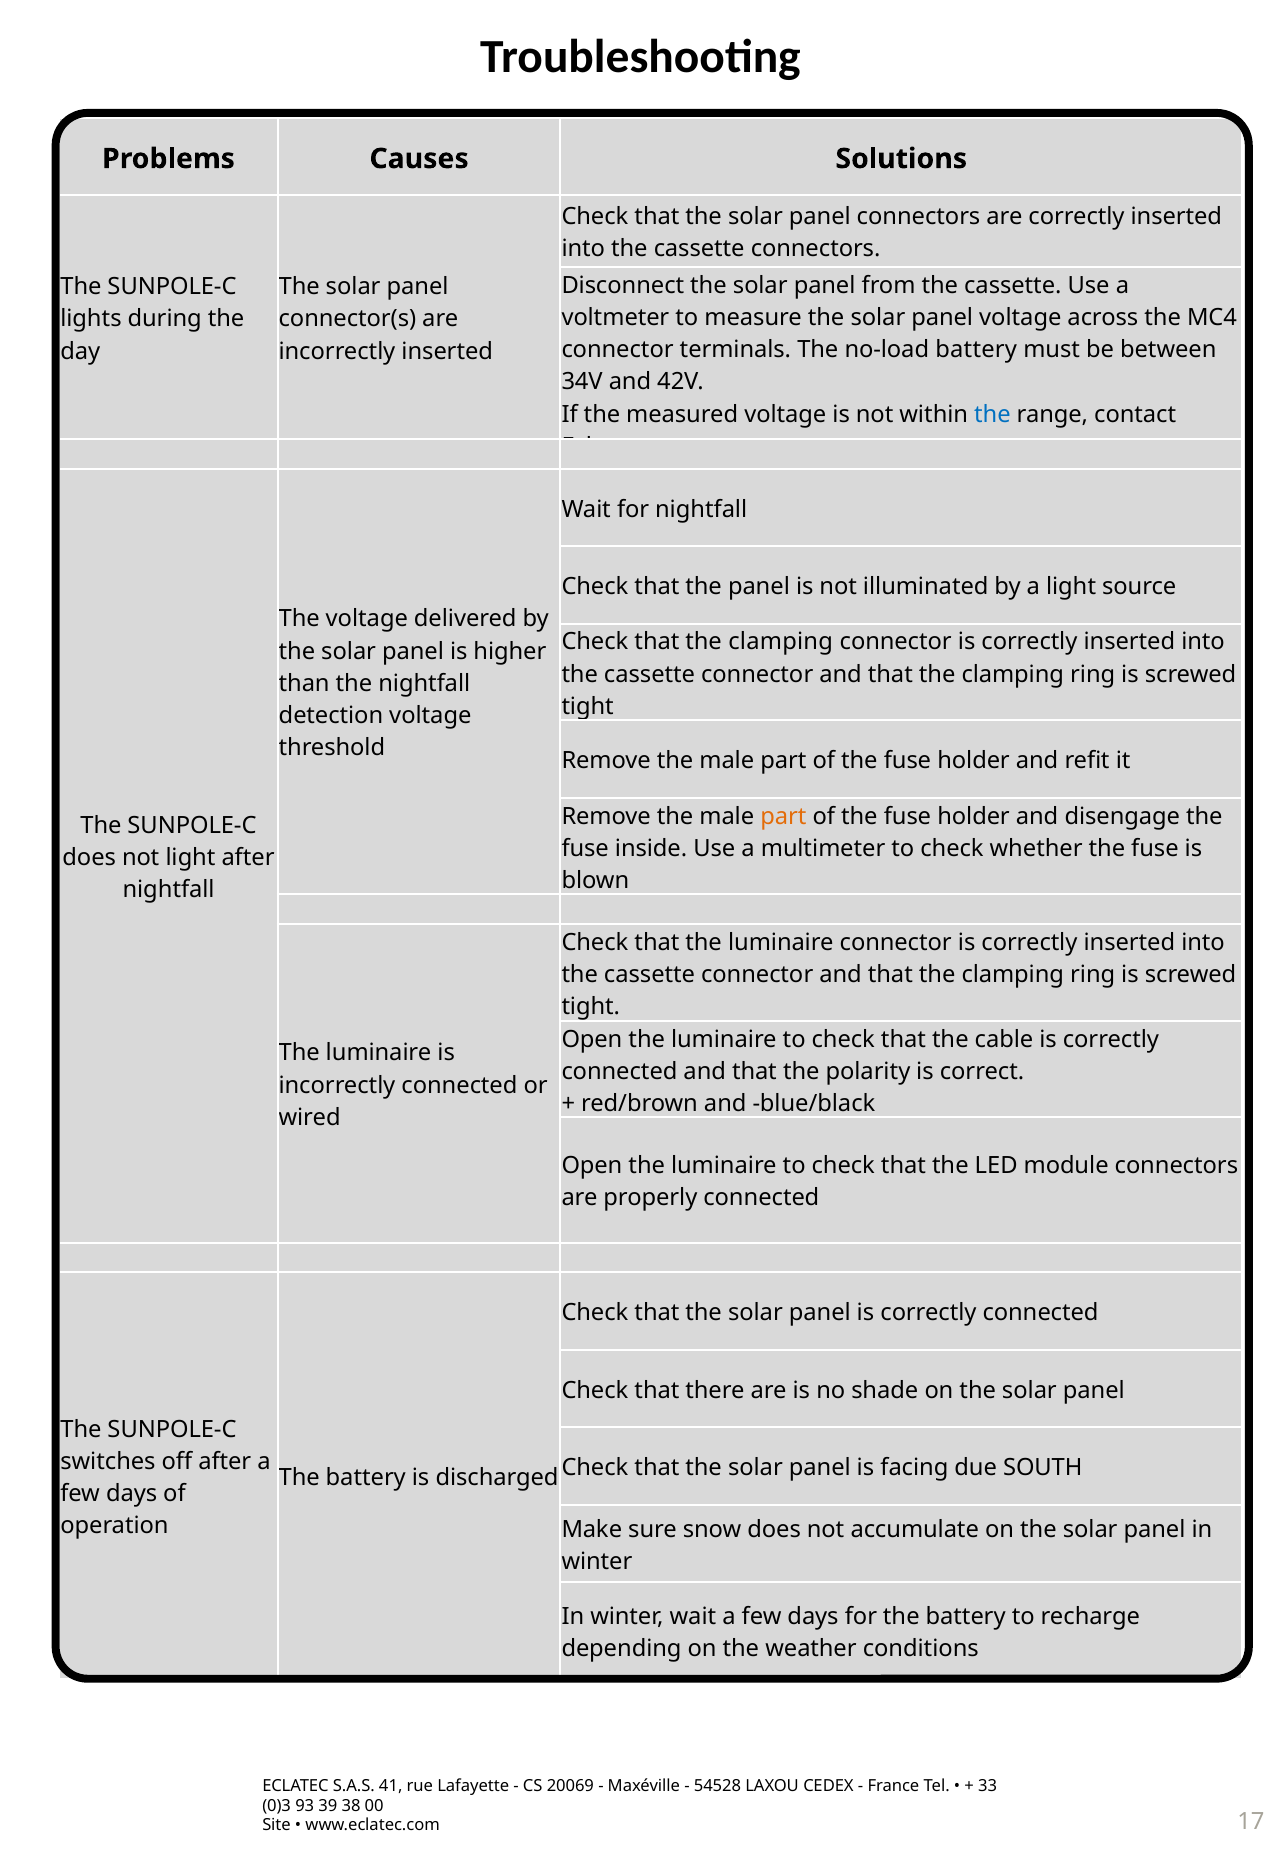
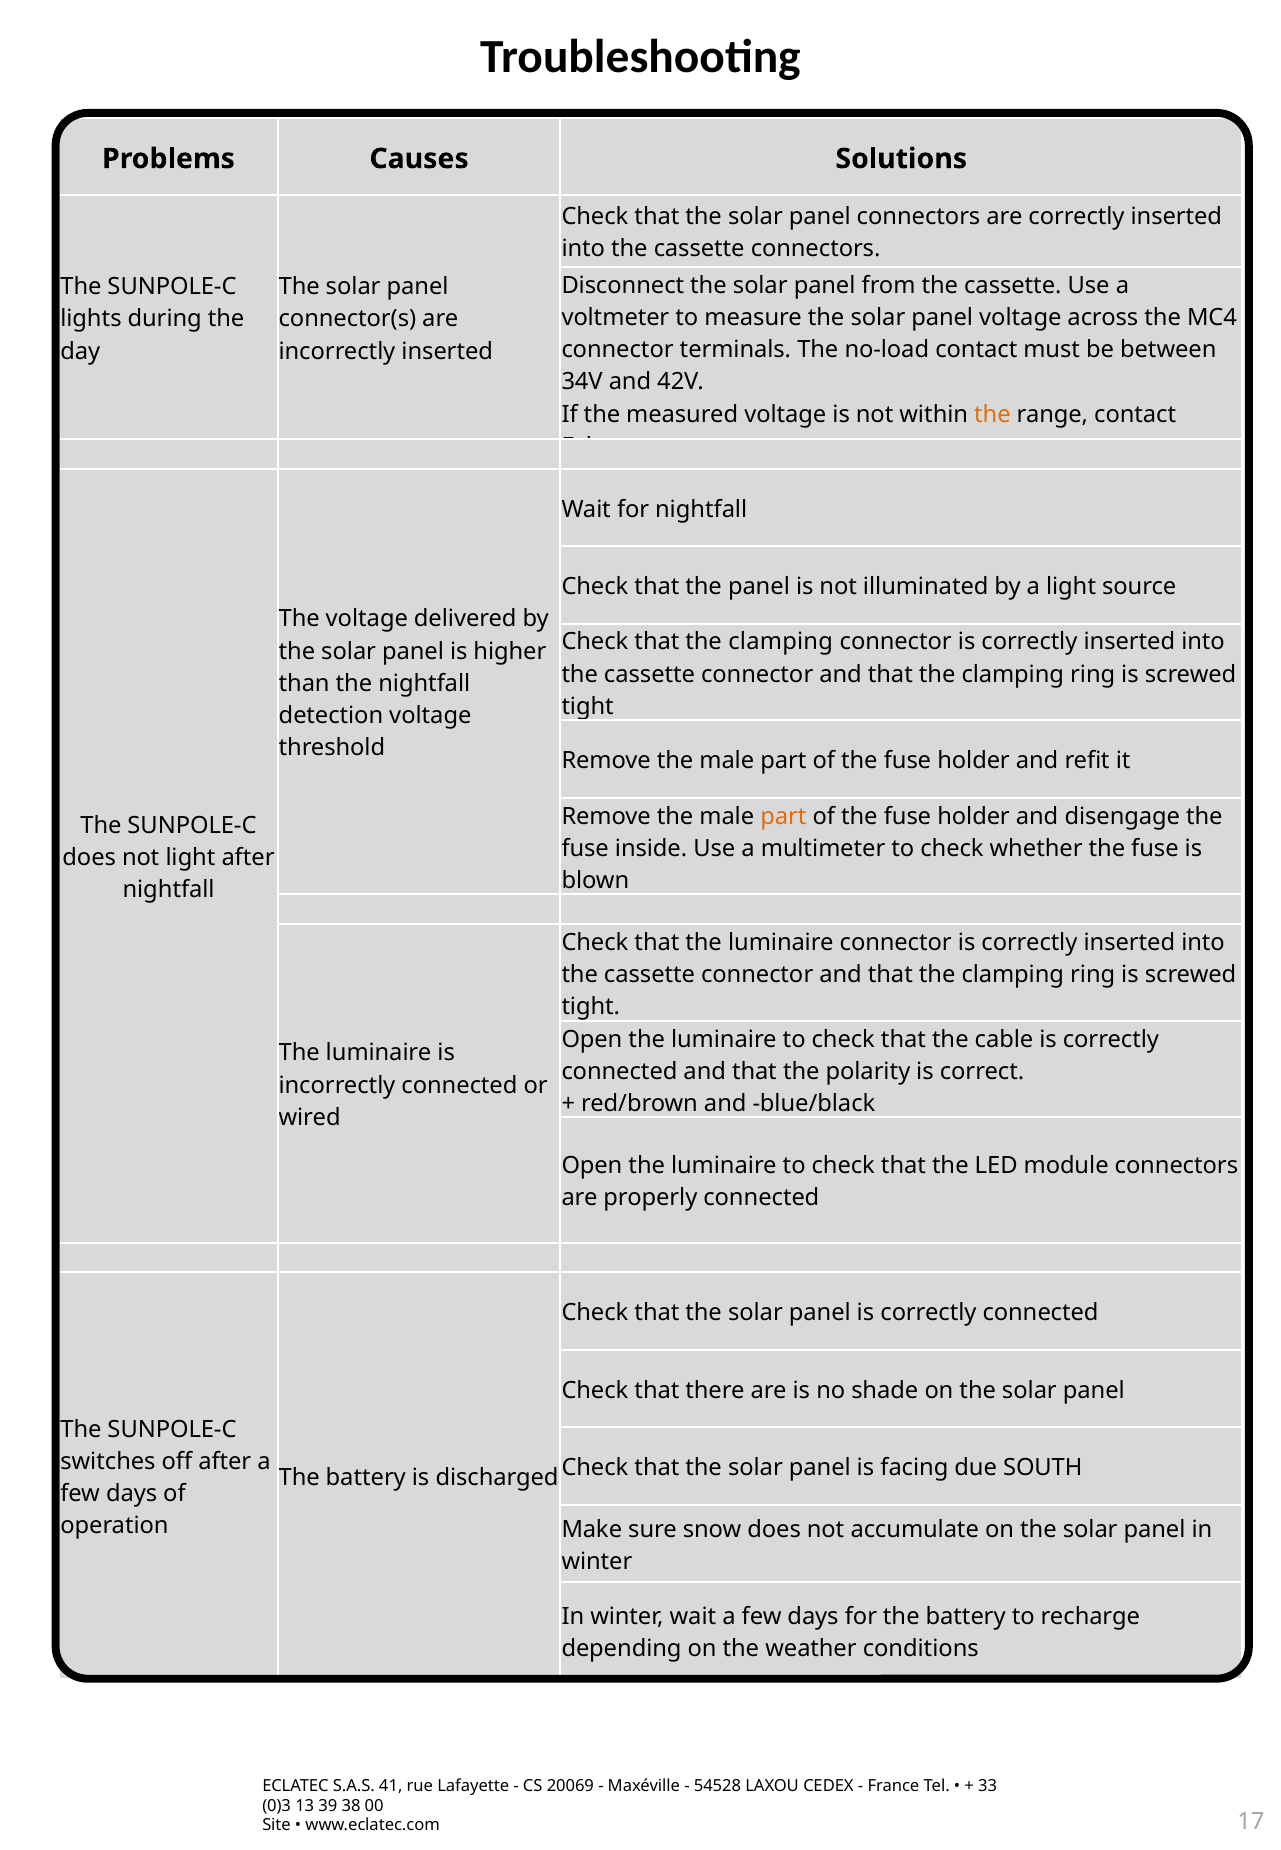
no-load battery: battery -> contact
the at (992, 414) colour: blue -> orange
93: 93 -> 13
